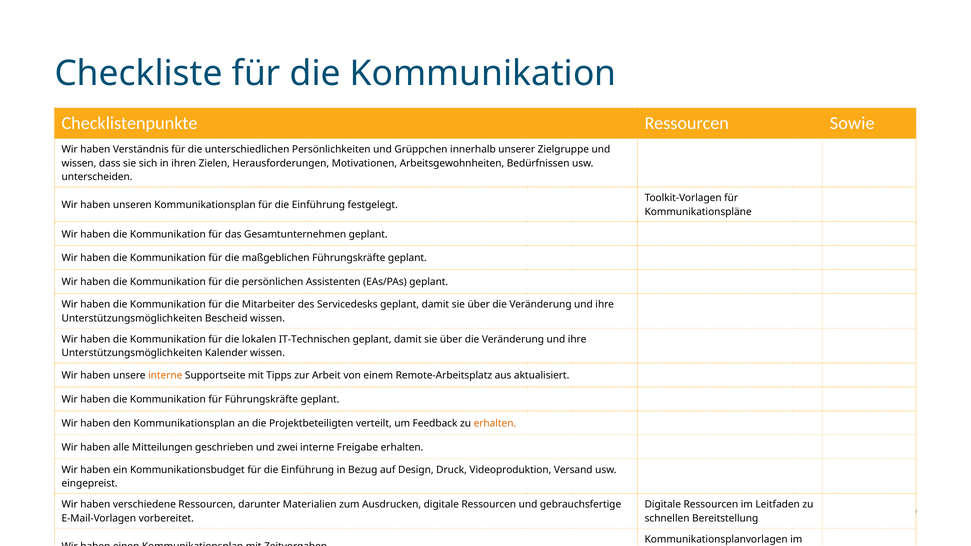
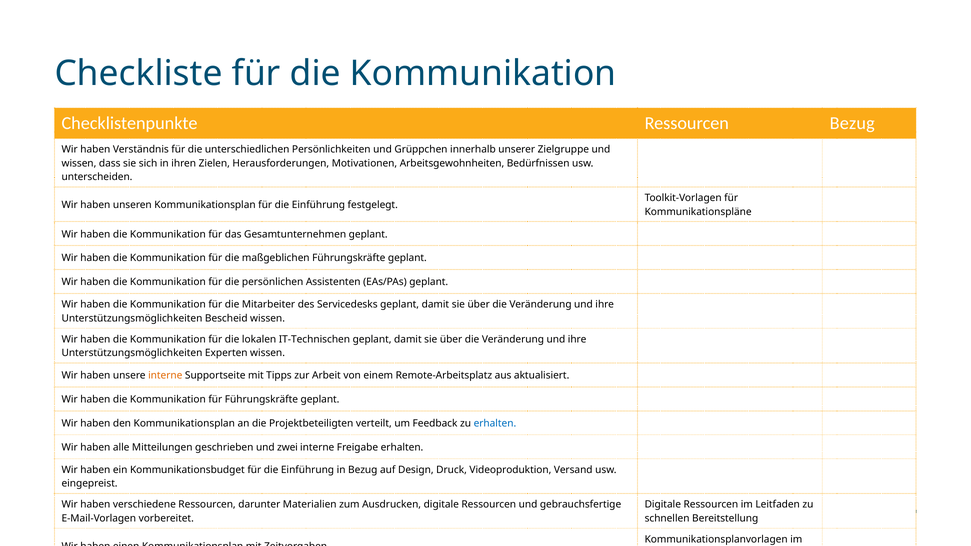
Ressourcen Sowie: Sowie -> Bezug
Kalender: Kalender -> Experten
erhalten at (495, 424) colour: orange -> blue
